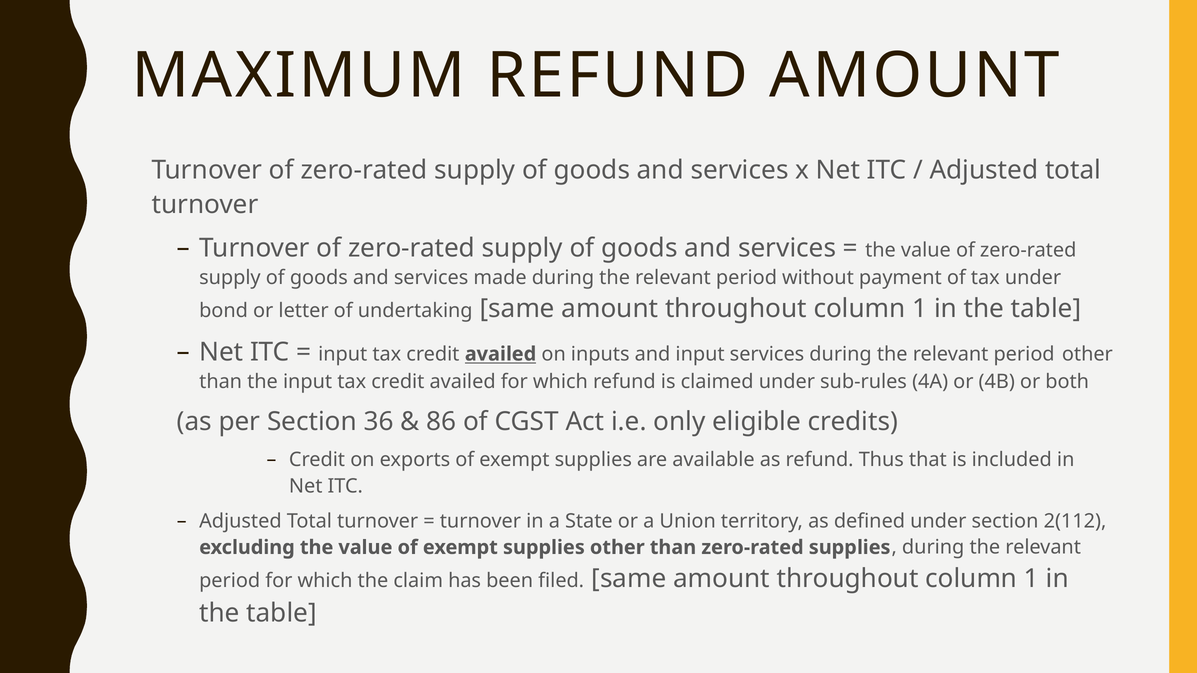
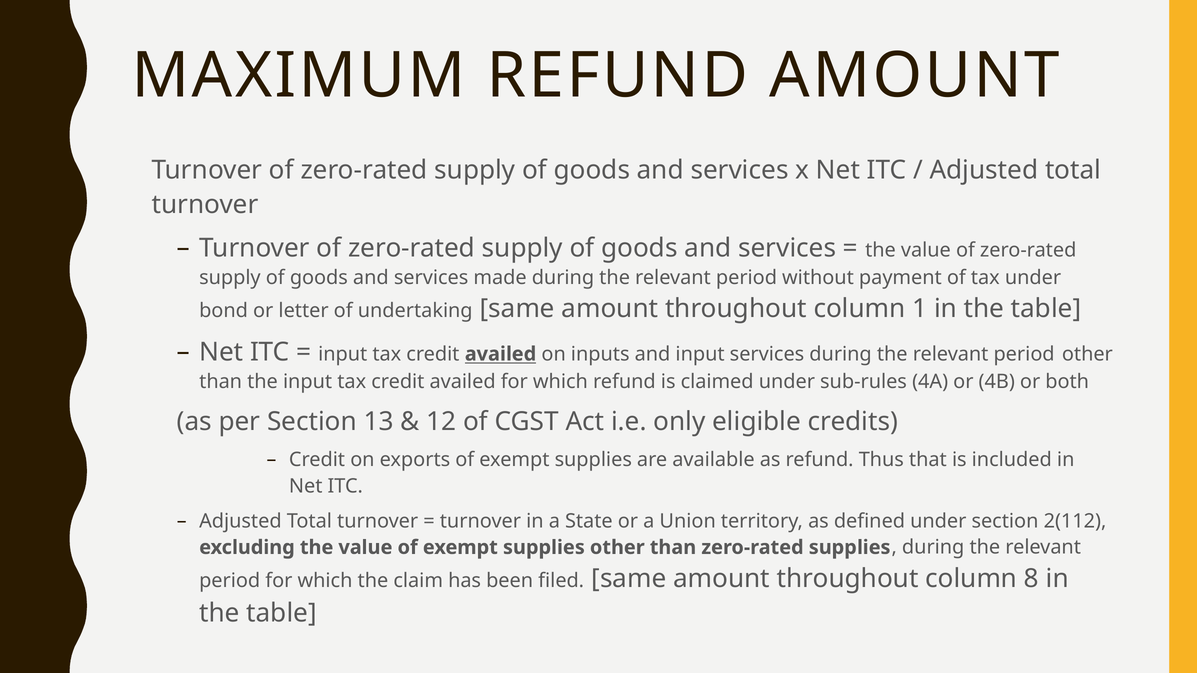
36: 36 -> 13
86: 86 -> 12
1 at (1031, 579): 1 -> 8
